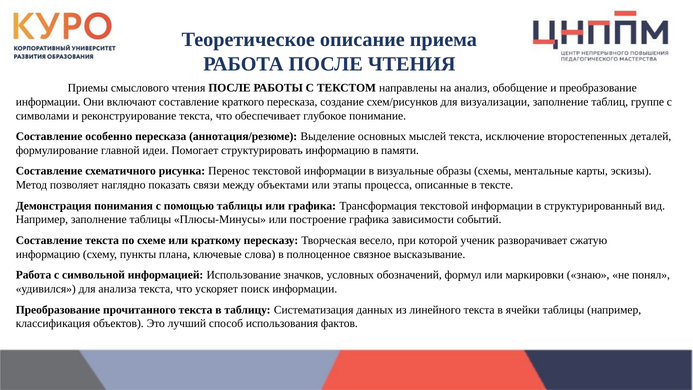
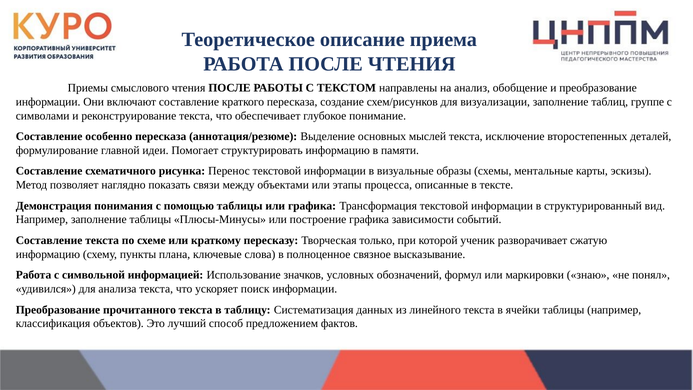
весело: весело -> только
использования: использования -> предложением
